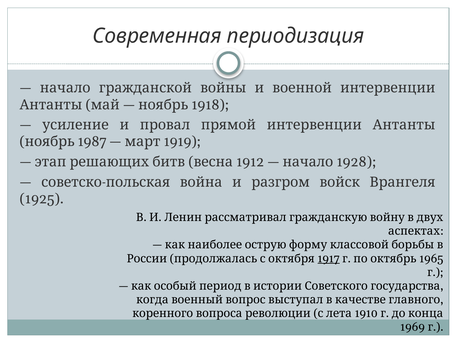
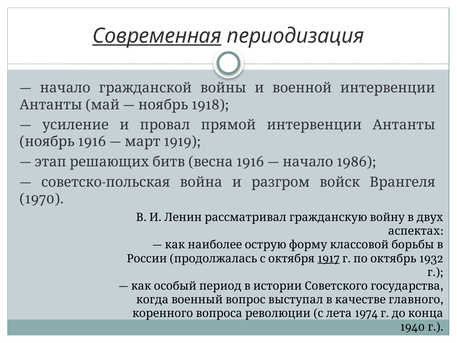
Современная underline: none -> present
1987 at (92, 142): 1987 -> 1916
1912 at (250, 162): 1912 -> 1916
1928: 1928 -> 1986
1925: 1925 -> 1970
1965: 1965 -> 1932
1910: 1910 -> 1974
1969: 1969 -> 1940
